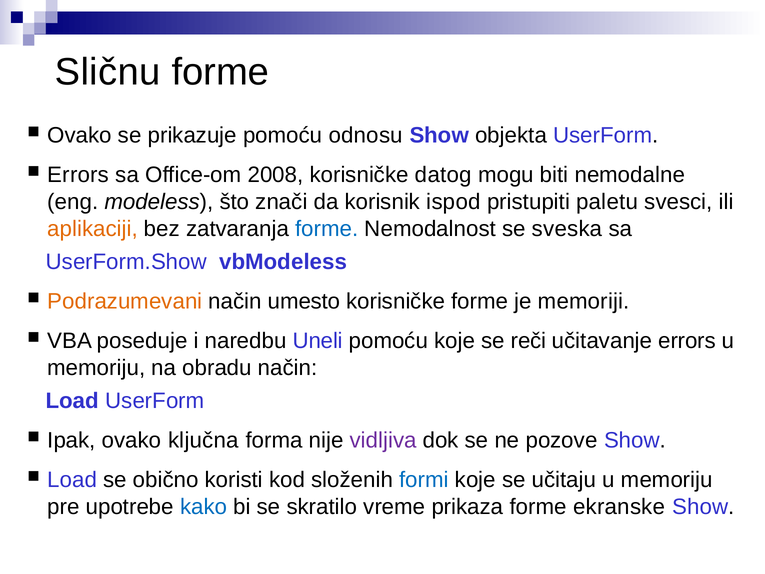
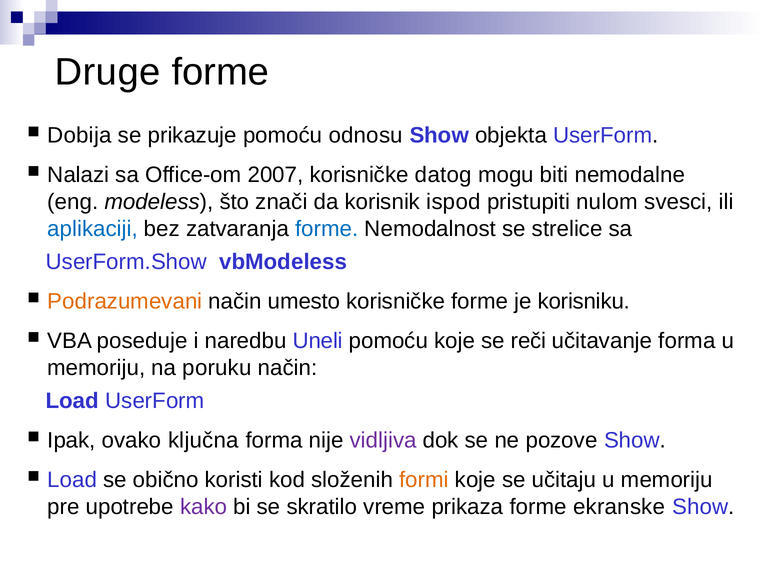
Sličnu: Sličnu -> Druge
Ovako at (80, 136): Ovako -> Dobija
Errors at (78, 175): Errors -> Nalazi
2008: 2008 -> 2007
paletu: paletu -> nulom
aplikaciji colour: orange -> blue
sveska: sveska -> strelice
memoriji: memoriji -> korisniku
učitavanje errors: errors -> forma
obradu: obradu -> poruku
formi colour: blue -> orange
kako colour: blue -> purple
